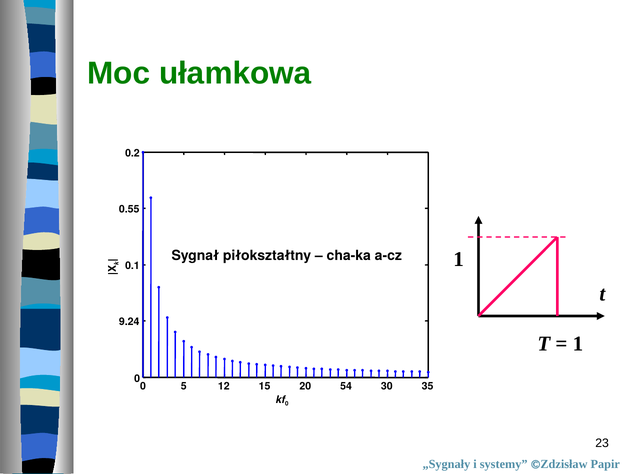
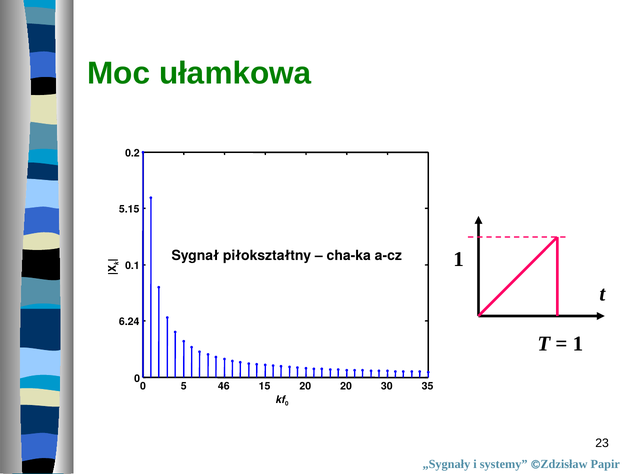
0.55: 0.55 -> 5.15
9.24: 9.24 -> 6.24
12: 12 -> 46
20 54: 54 -> 20
